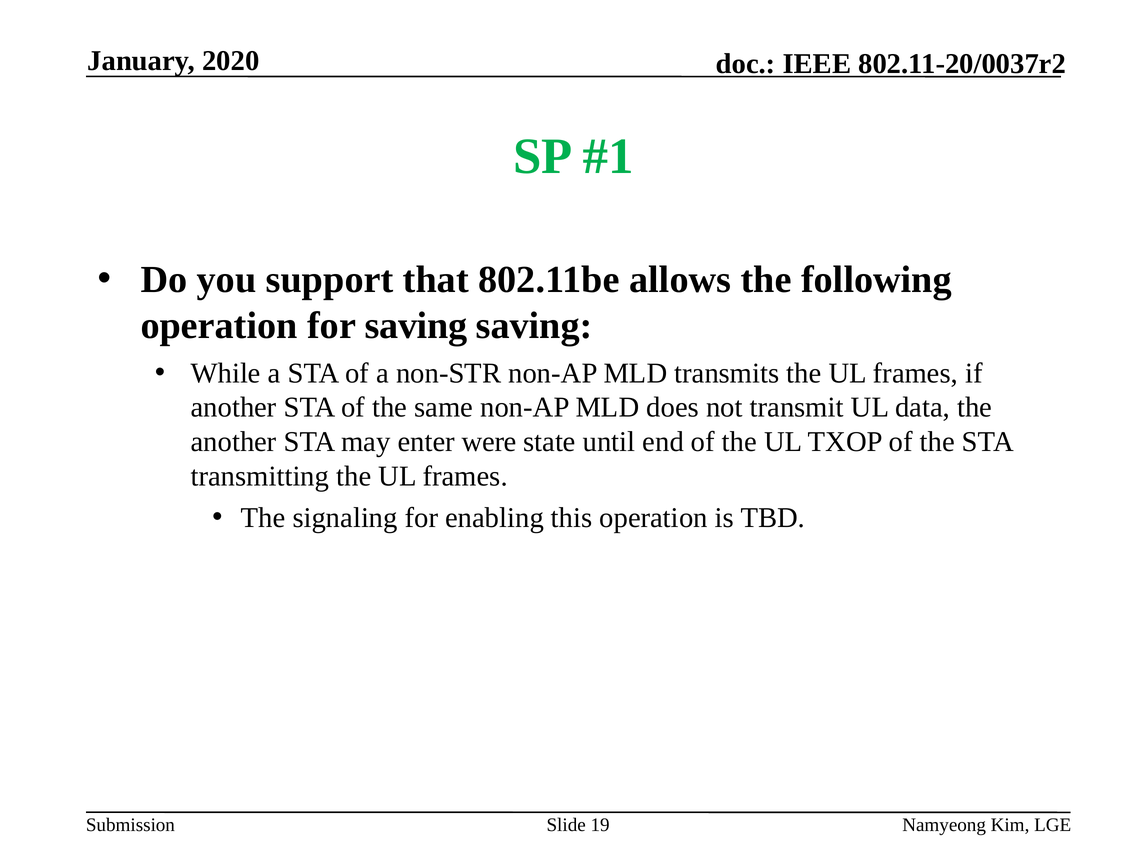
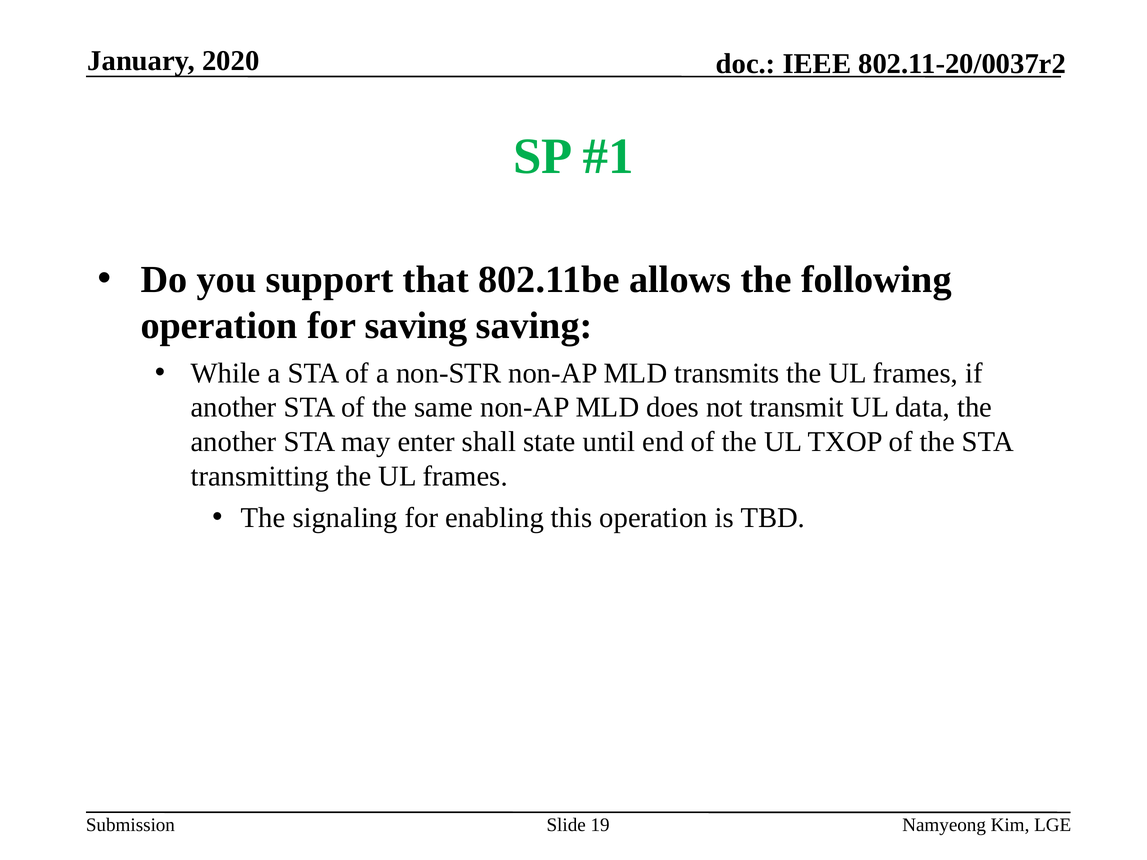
were: were -> shall
